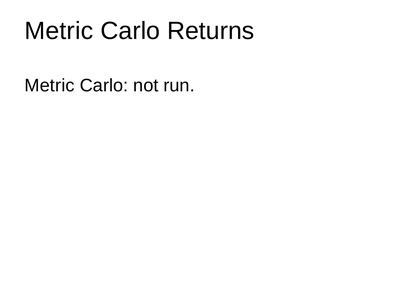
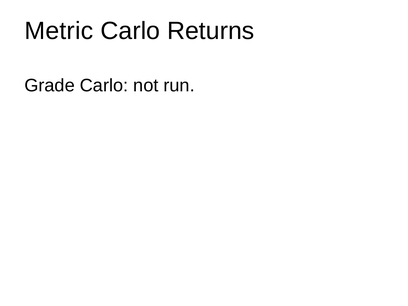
Metric at (50, 86): Metric -> Grade
